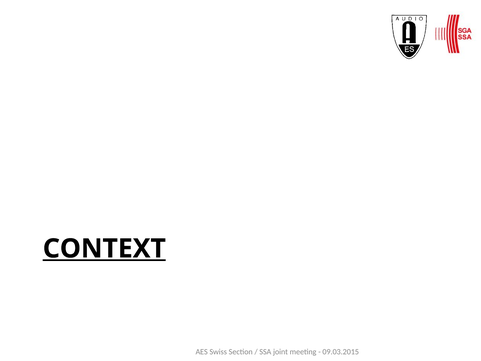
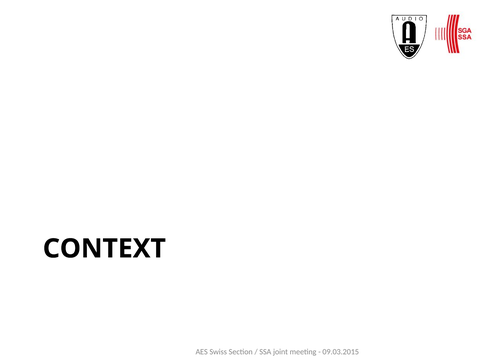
CONTEXT underline: present -> none
